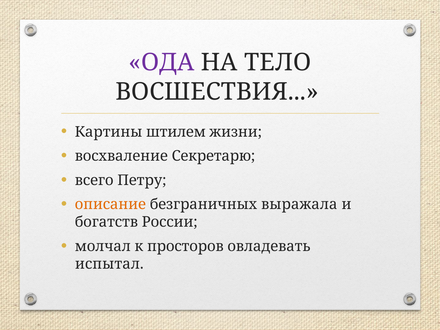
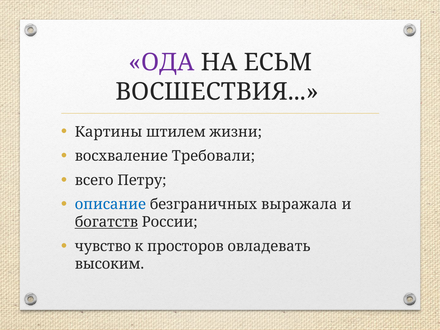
ТЕЛО: ТЕЛО -> ЕСЬМ
Секретарю: Секретарю -> Требовали
описание colour: orange -> blue
богатств underline: none -> present
молчал: молчал -> чувство
испытал: испытал -> высоким
